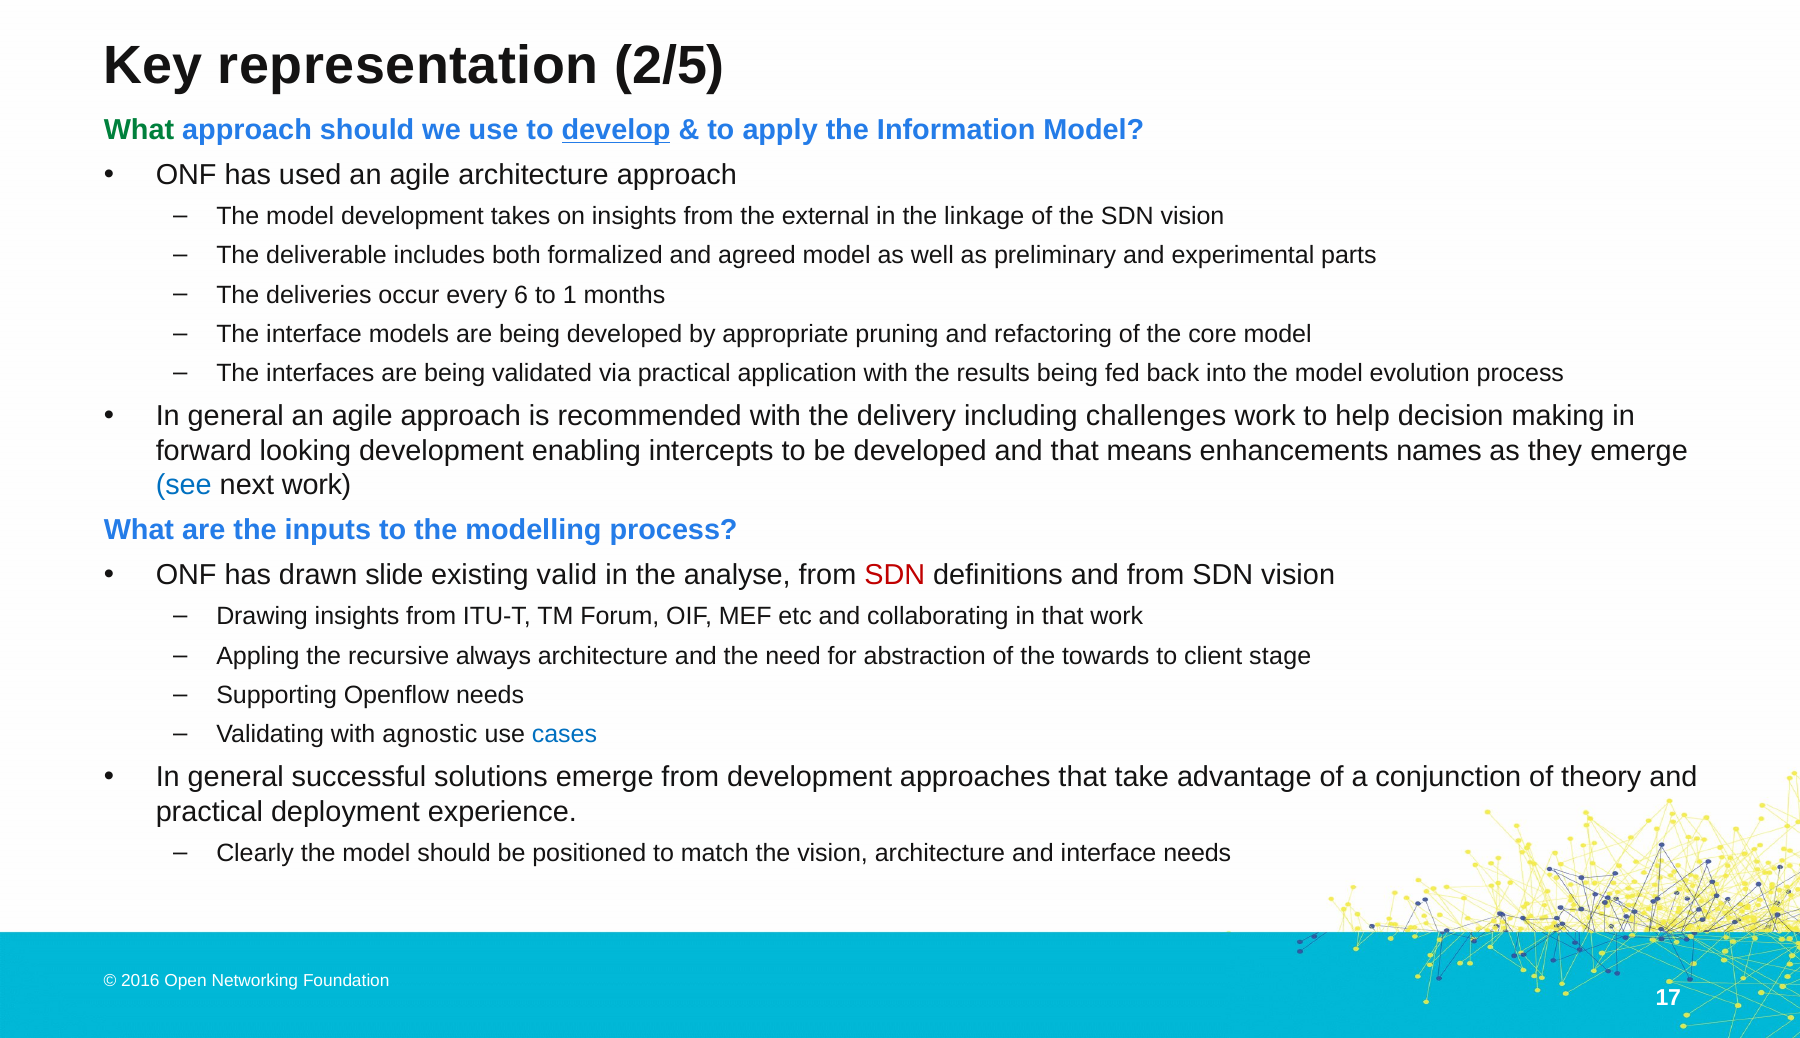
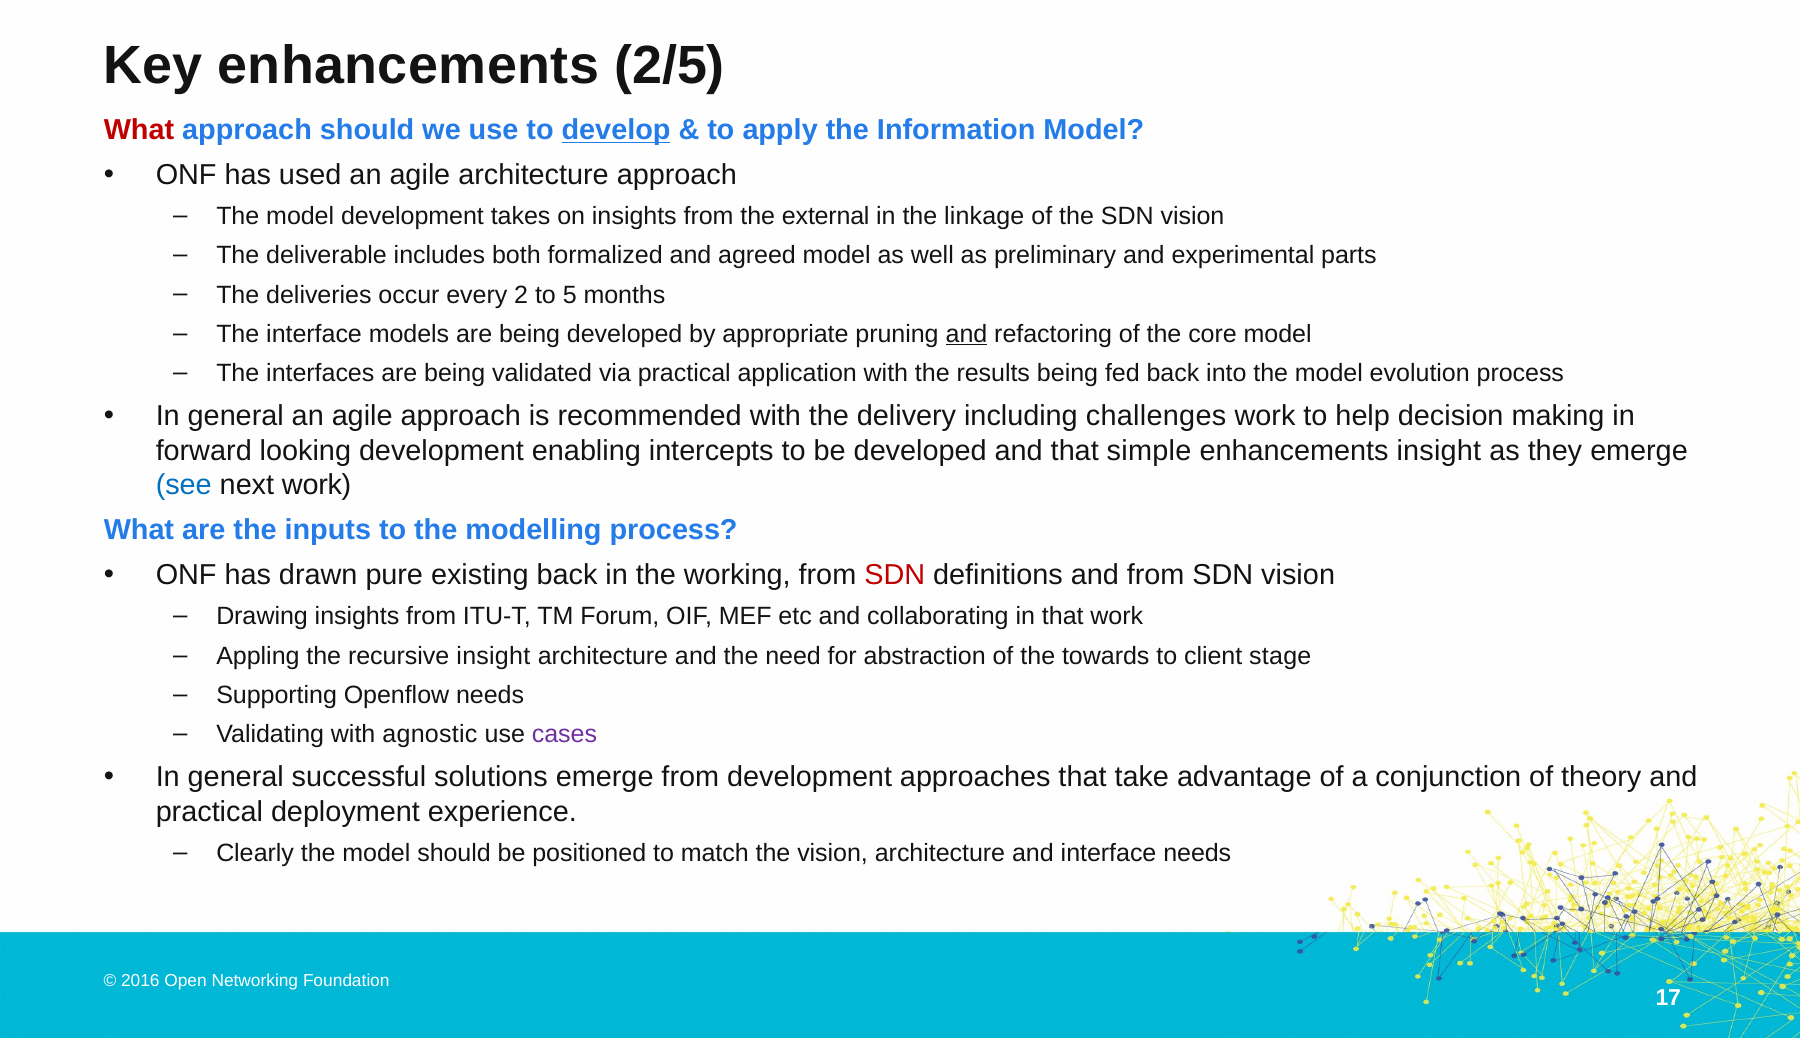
Key representation: representation -> enhancements
What at (139, 130) colour: green -> red
6: 6 -> 2
1: 1 -> 5
and at (967, 334) underline: none -> present
means: means -> simple
enhancements names: names -> insight
slide: slide -> pure
existing valid: valid -> back
analyse: analyse -> working
recursive always: always -> insight
cases colour: blue -> purple
